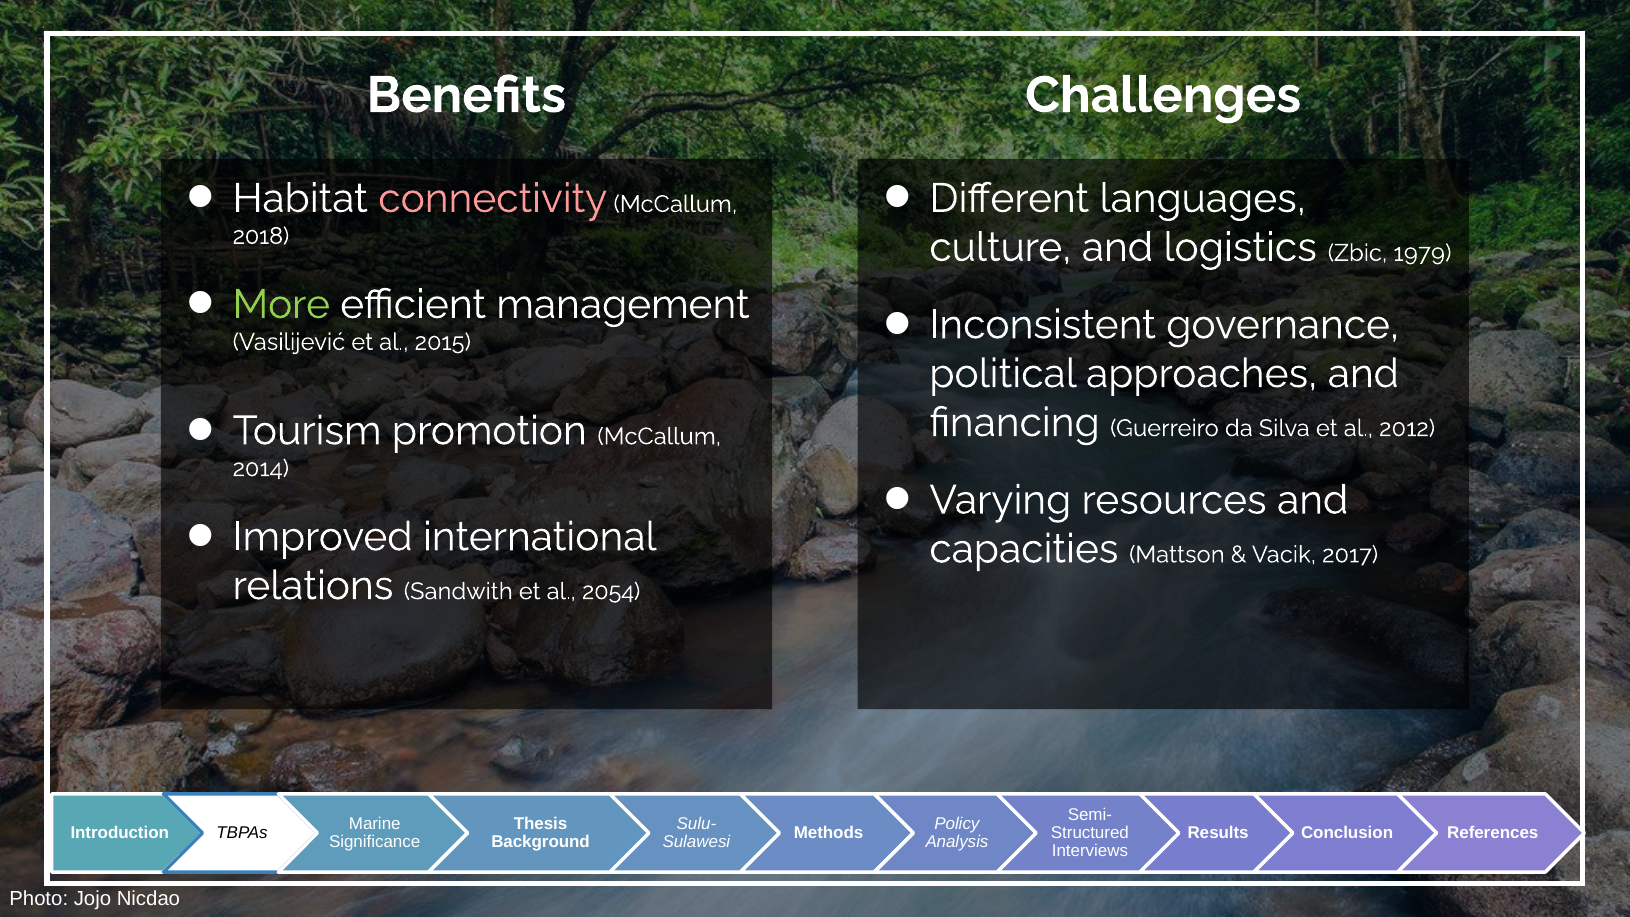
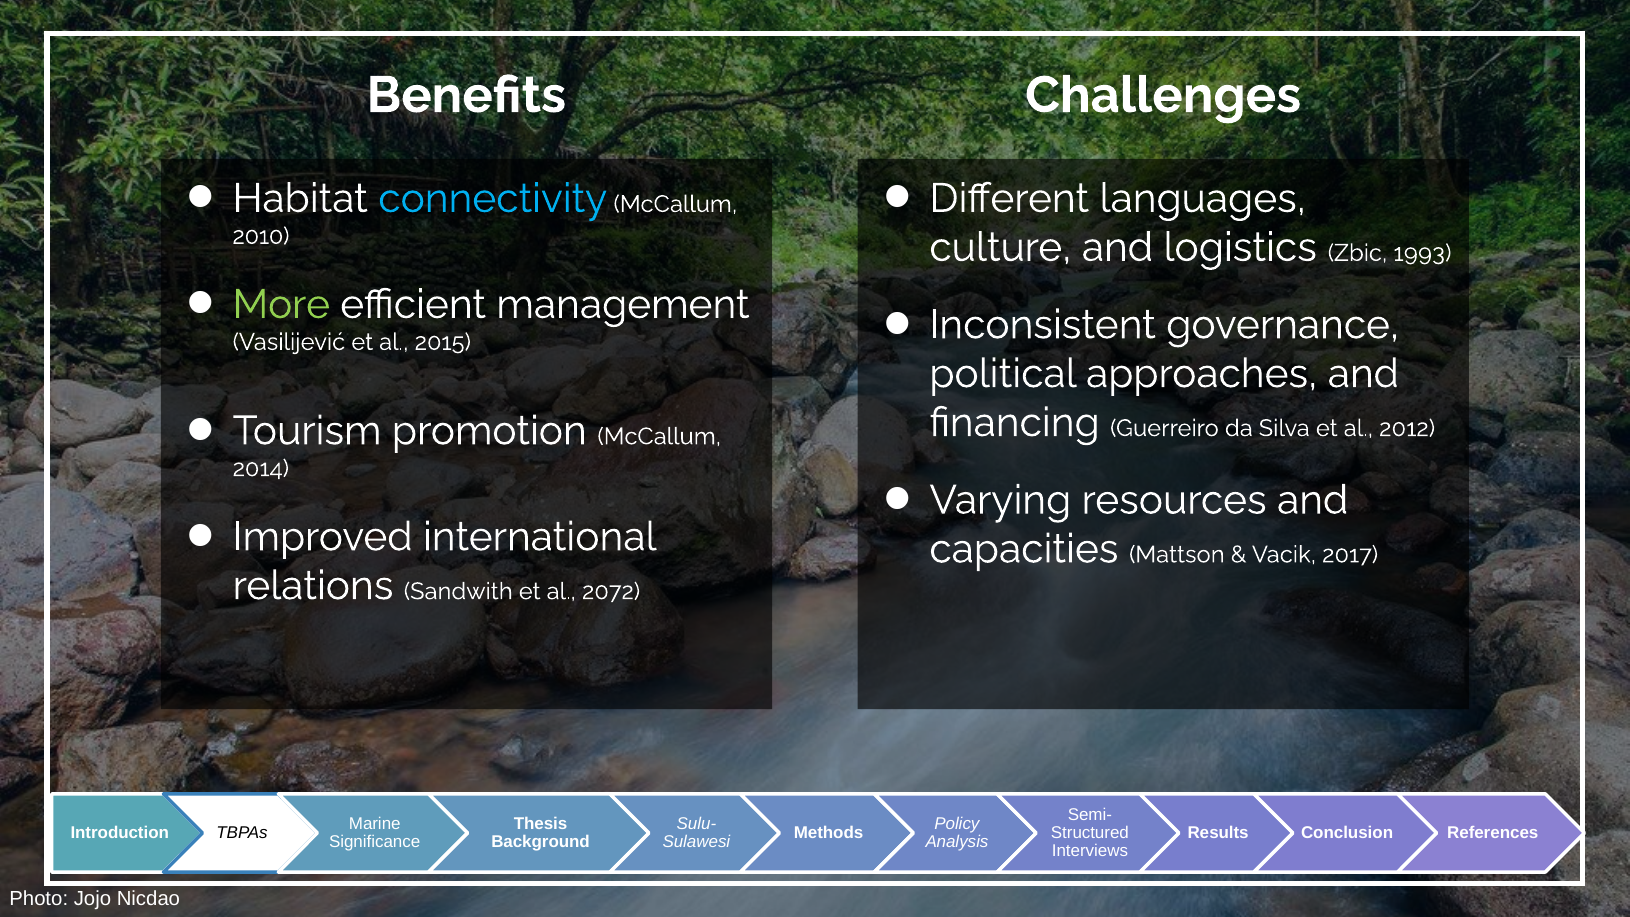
connectivity colour: pink -> light blue
2018: 2018 -> 2010
1979: 1979 -> 1993
2054: 2054 -> 2072
